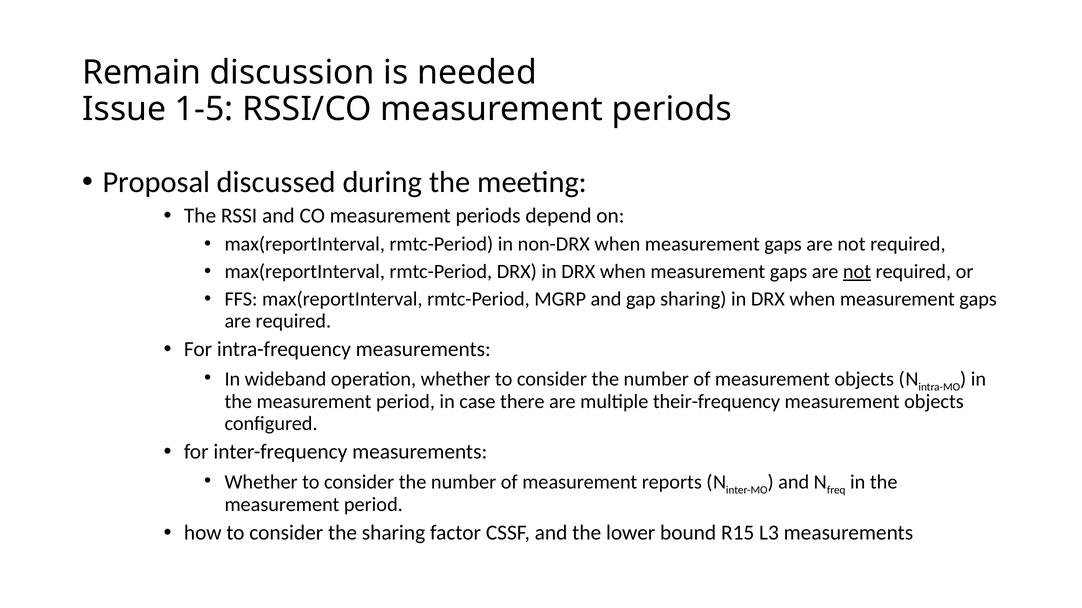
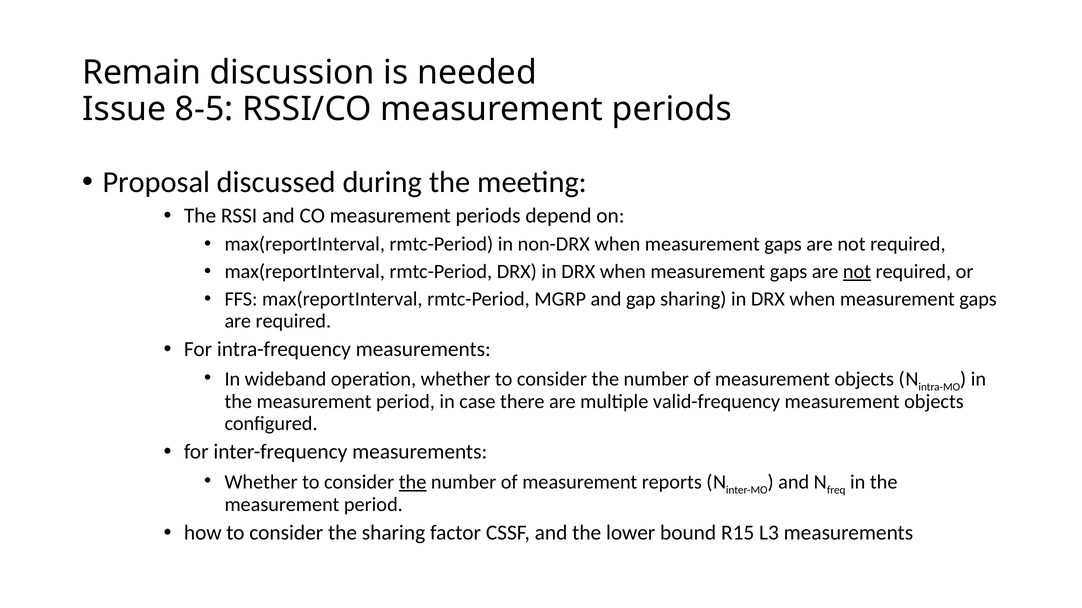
1-5: 1-5 -> 8-5
their-frequency: their-frequency -> valid-frequency
the at (413, 483) underline: none -> present
